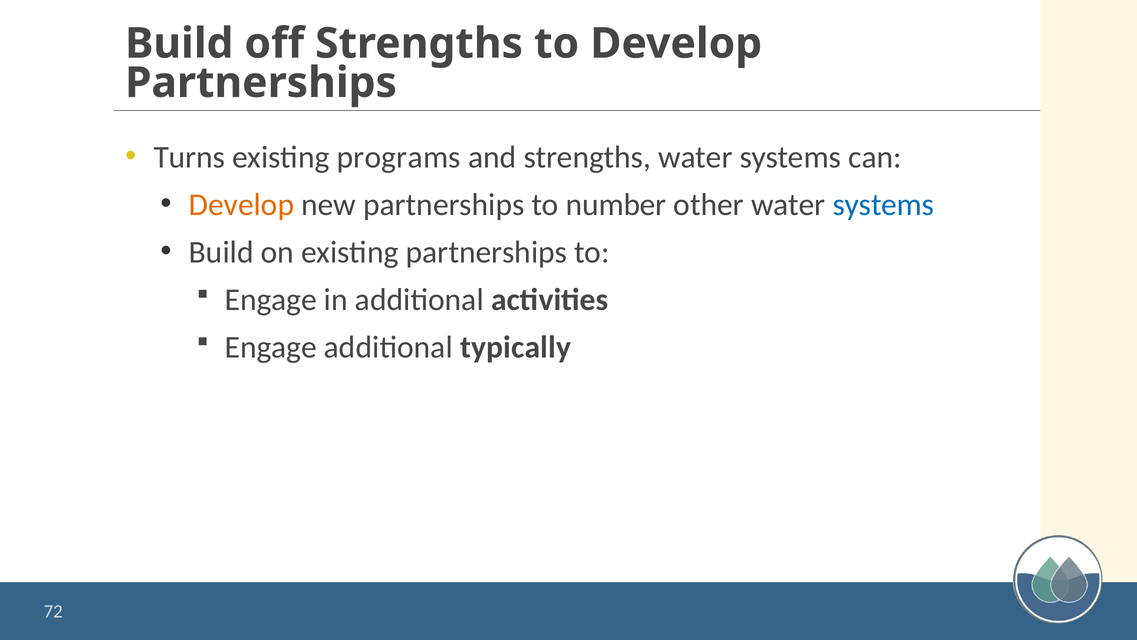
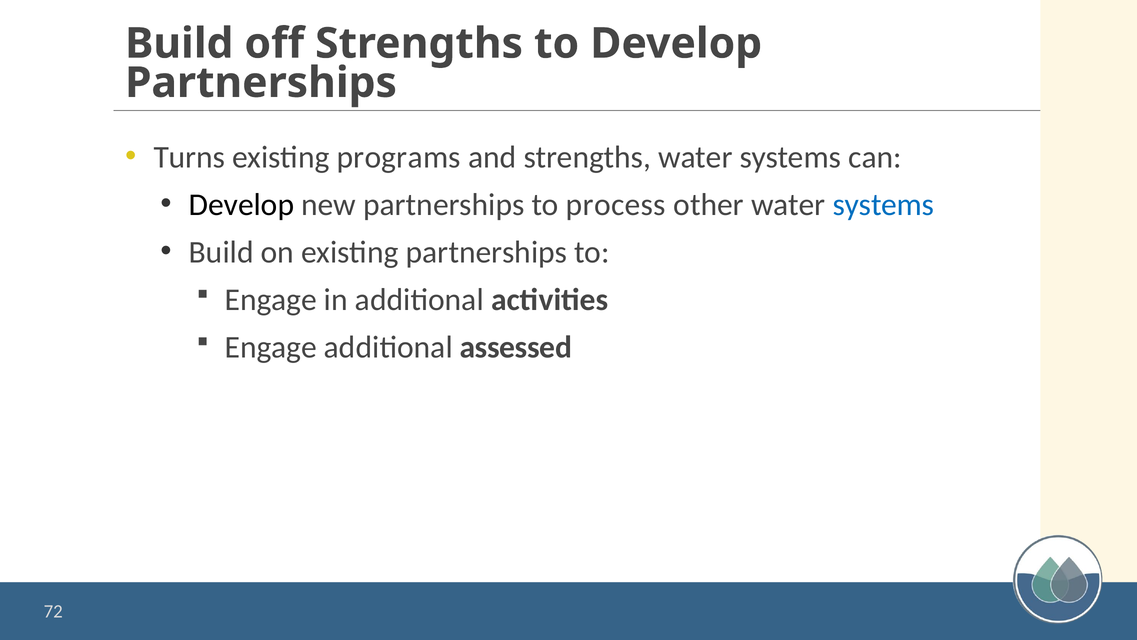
Develop at (241, 205) colour: orange -> black
number: number -> process
typically: typically -> assessed
